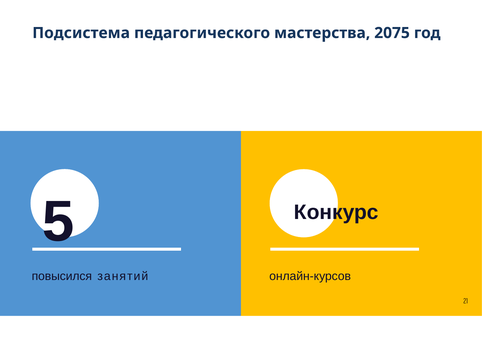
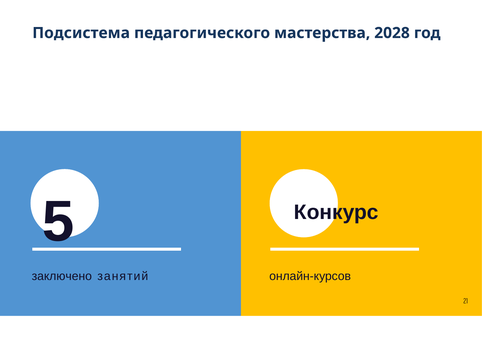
2075: 2075 -> 2028
повысился: повысился -> заключено
